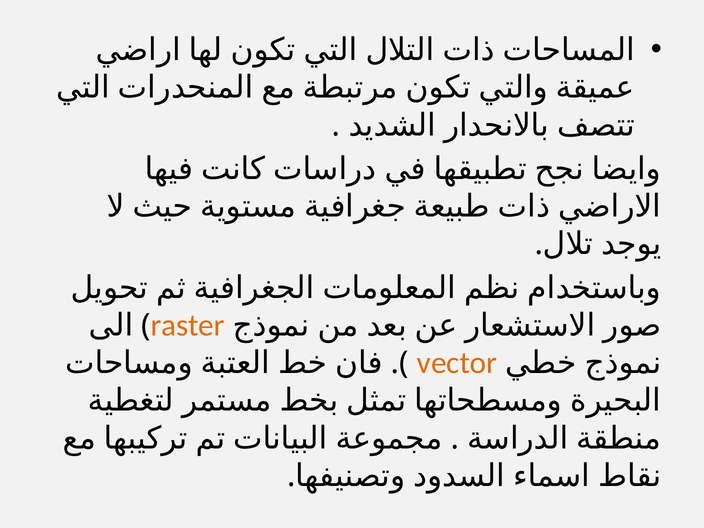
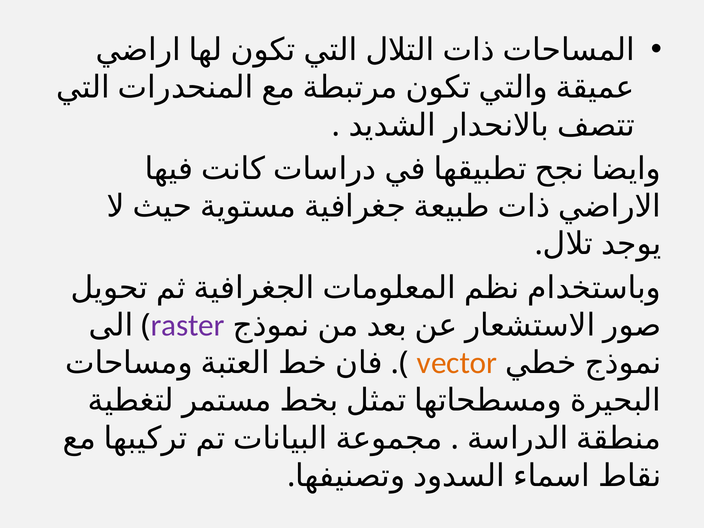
raster colour: orange -> purple
